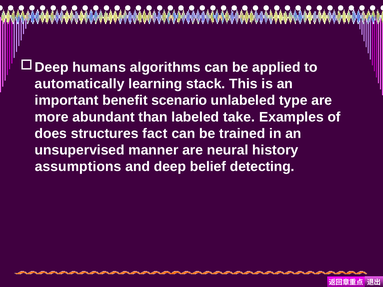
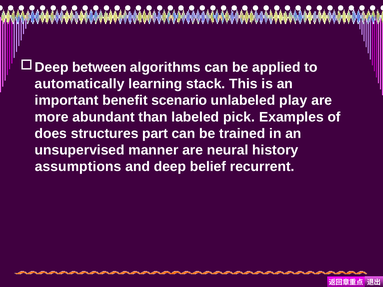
humans: humans -> between
type: type -> play
take: take -> pick
fact: fact -> part
detecting: detecting -> recurrent
